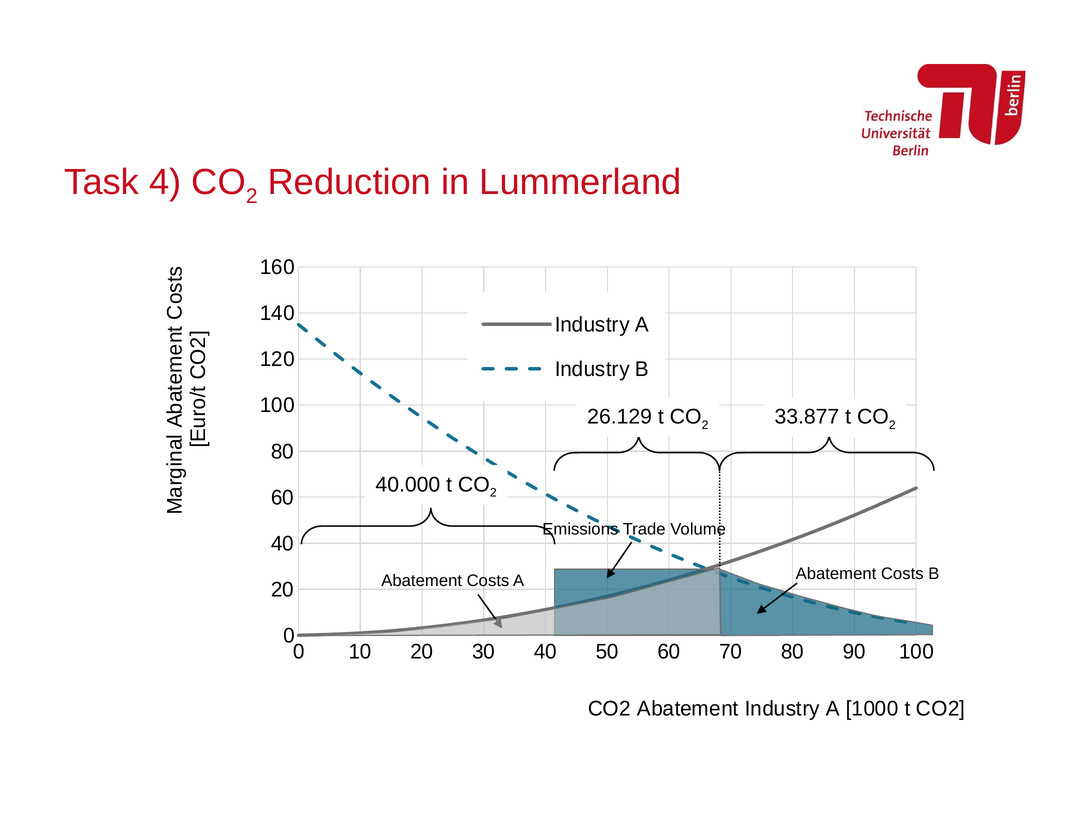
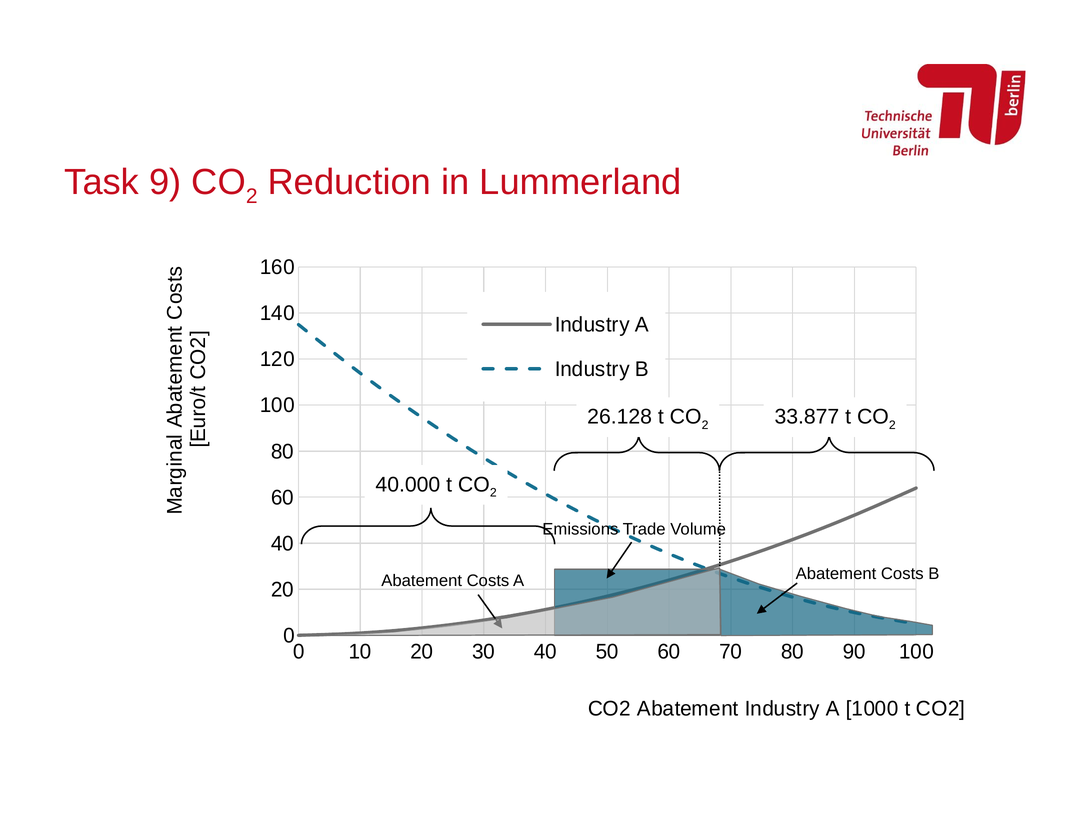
4: 4 -> 9
26.129: 26.129 -> 26.128
